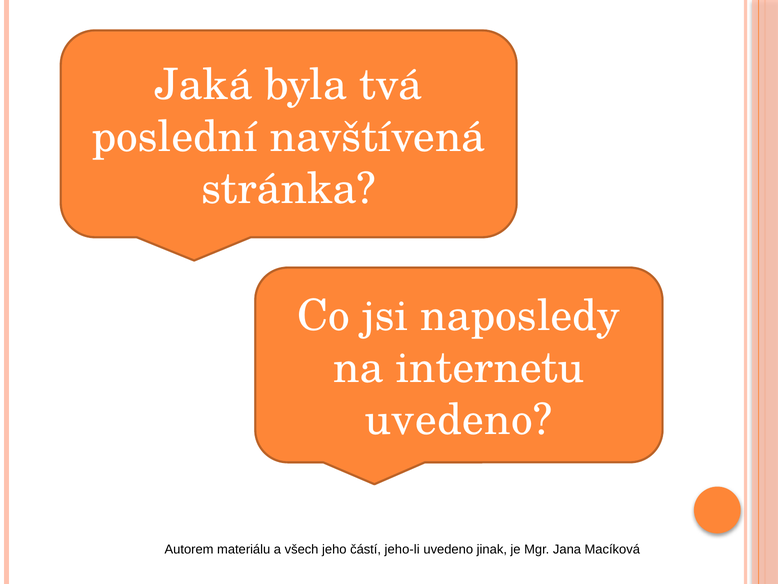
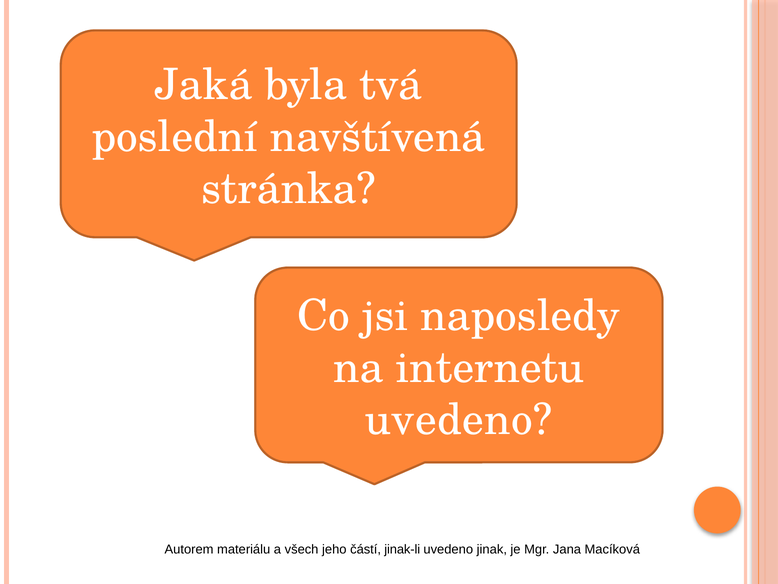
jeho-li: jeho-li -> jinak-li
